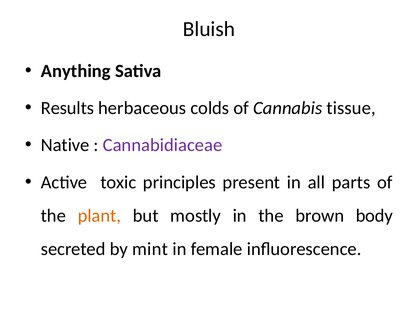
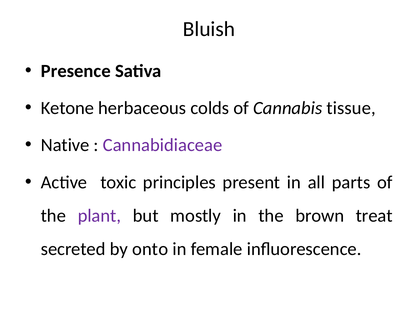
Anything: Anything -> Presence
Results: Results -> Ketone
plant colour: orange -> purple
body: body -> treat
mint: mint -> onto
